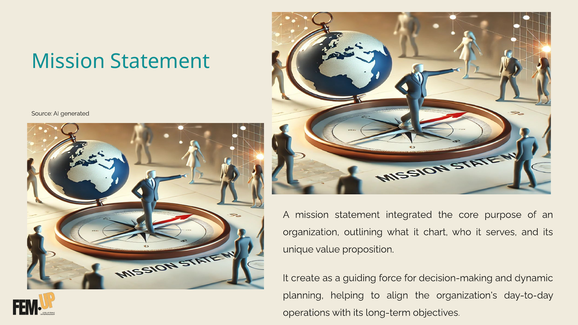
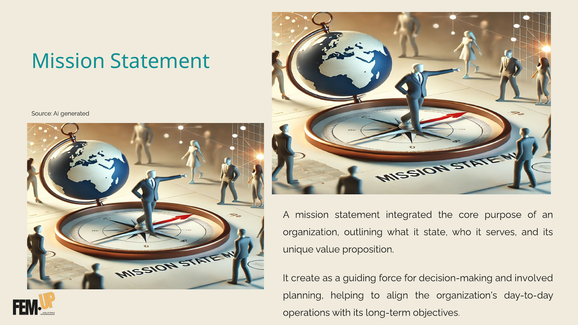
chart: chart -> state
dynamic: dynamic -> involved
